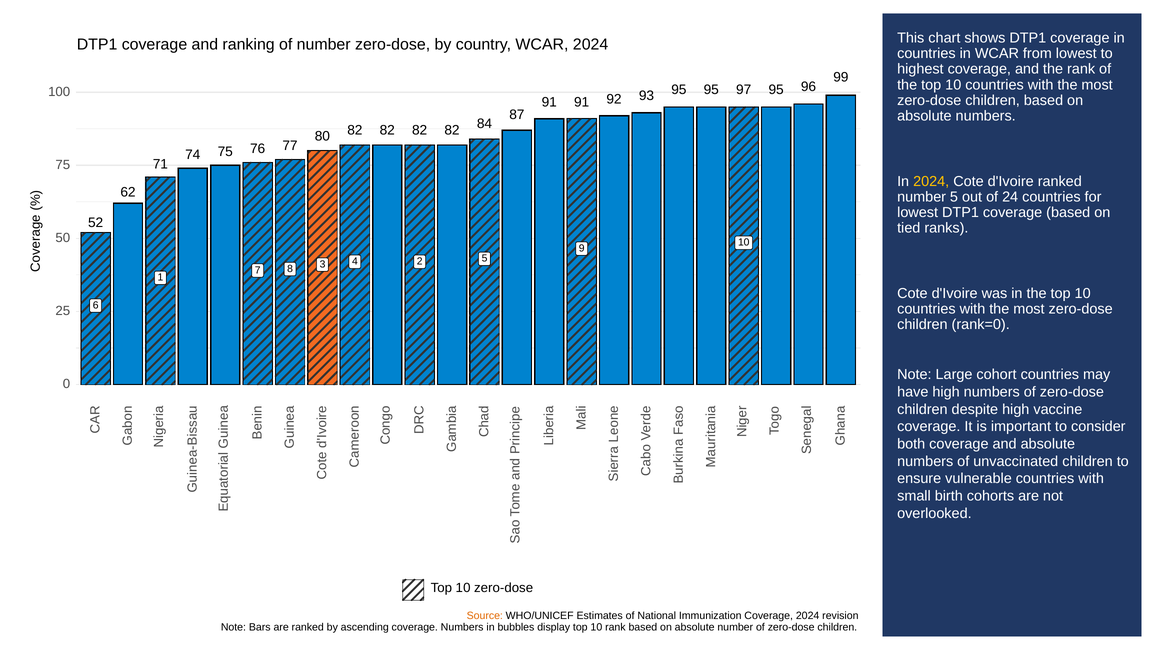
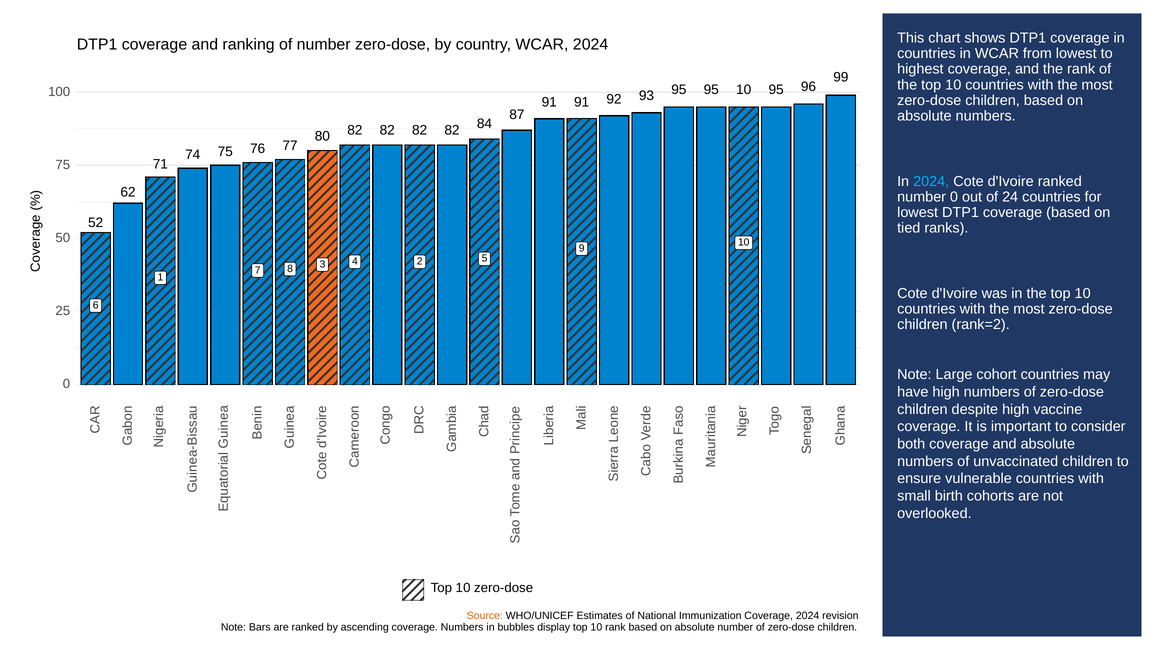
93 97: 97 -> 10
2024 at (931, 181) colour: yellow -> light blue
number 5: 5 -> 0
rank=0: rank=0 -> rank=2
